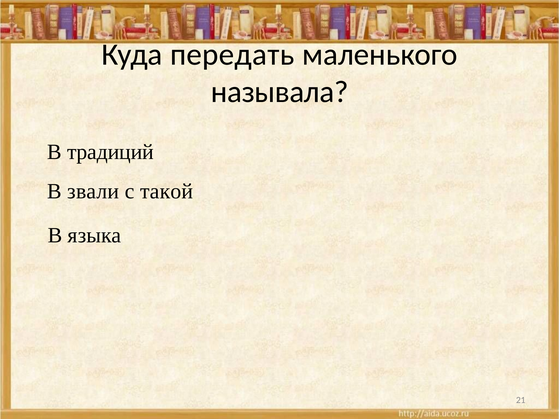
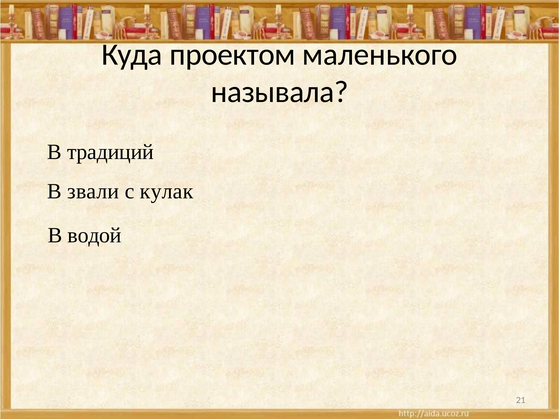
передать: передать -> проектом
такой: такой -> кулак
языка: языка -> водой
